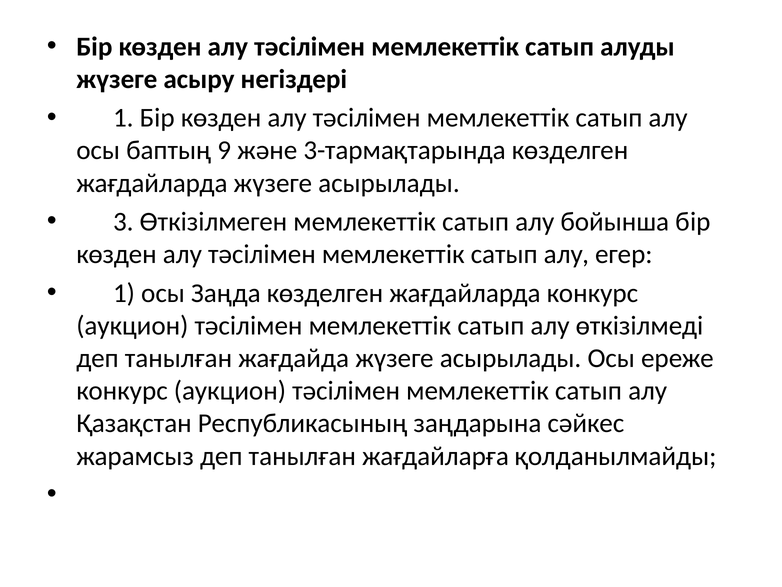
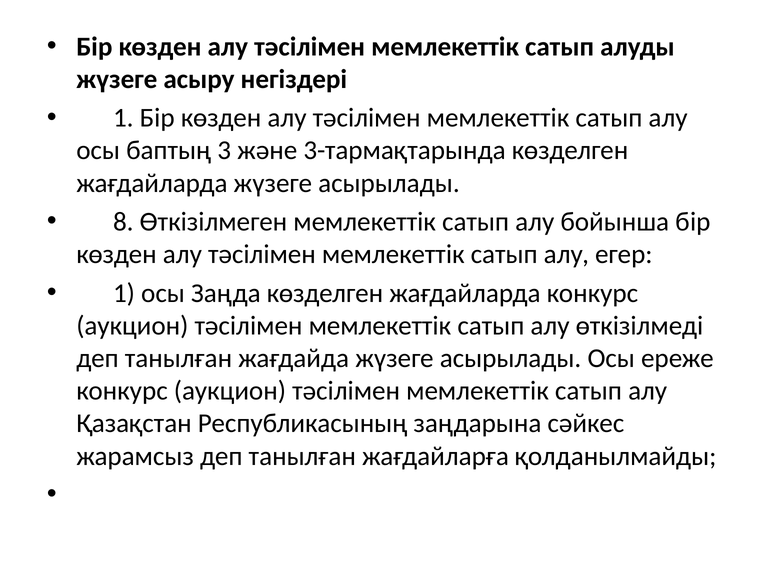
9: 9 -> 3
3: 3 -> 8
